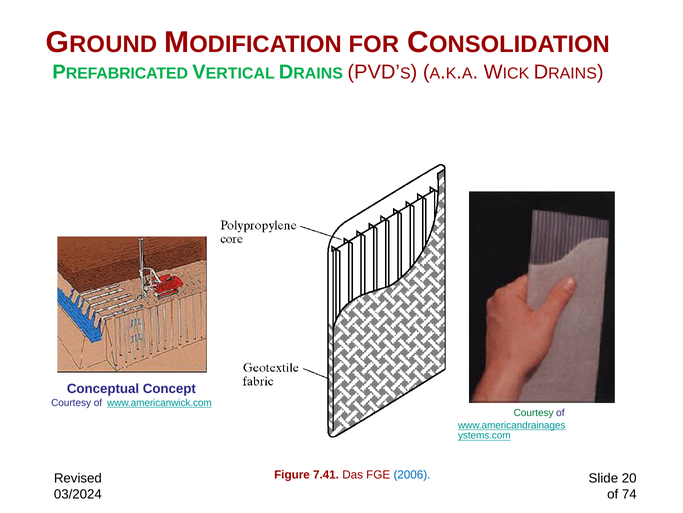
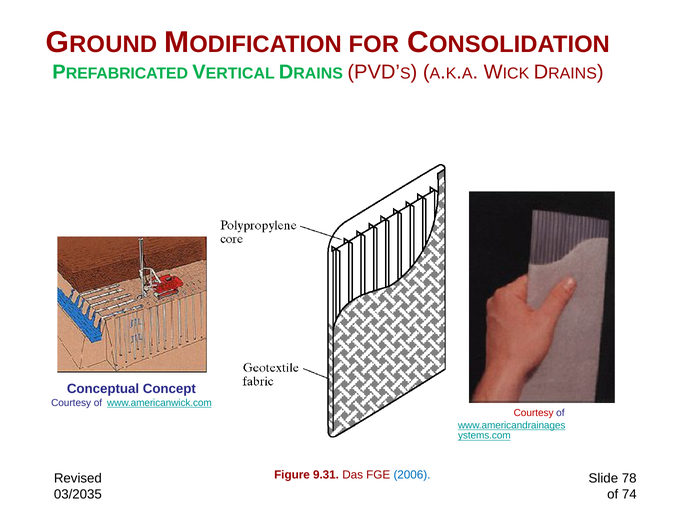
Courtesy at (534, 412) colour: green -> red
7.41: 7.41 -> 9.31
20: 20 -> 78
03/2024: 03/2024 -> 03/2035
